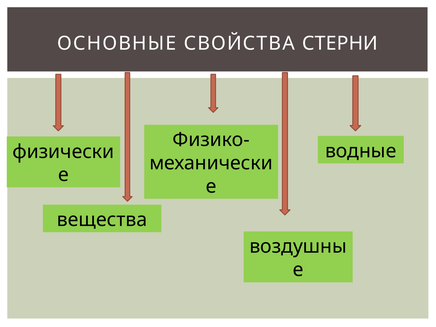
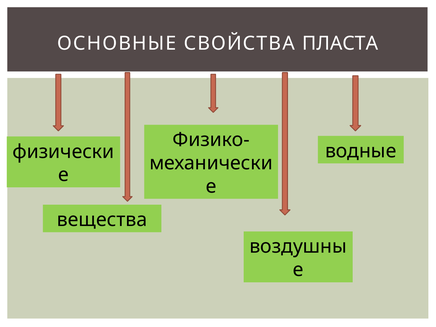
СТЕРНИ: СТЕРНИ -> ПЛАСТА
